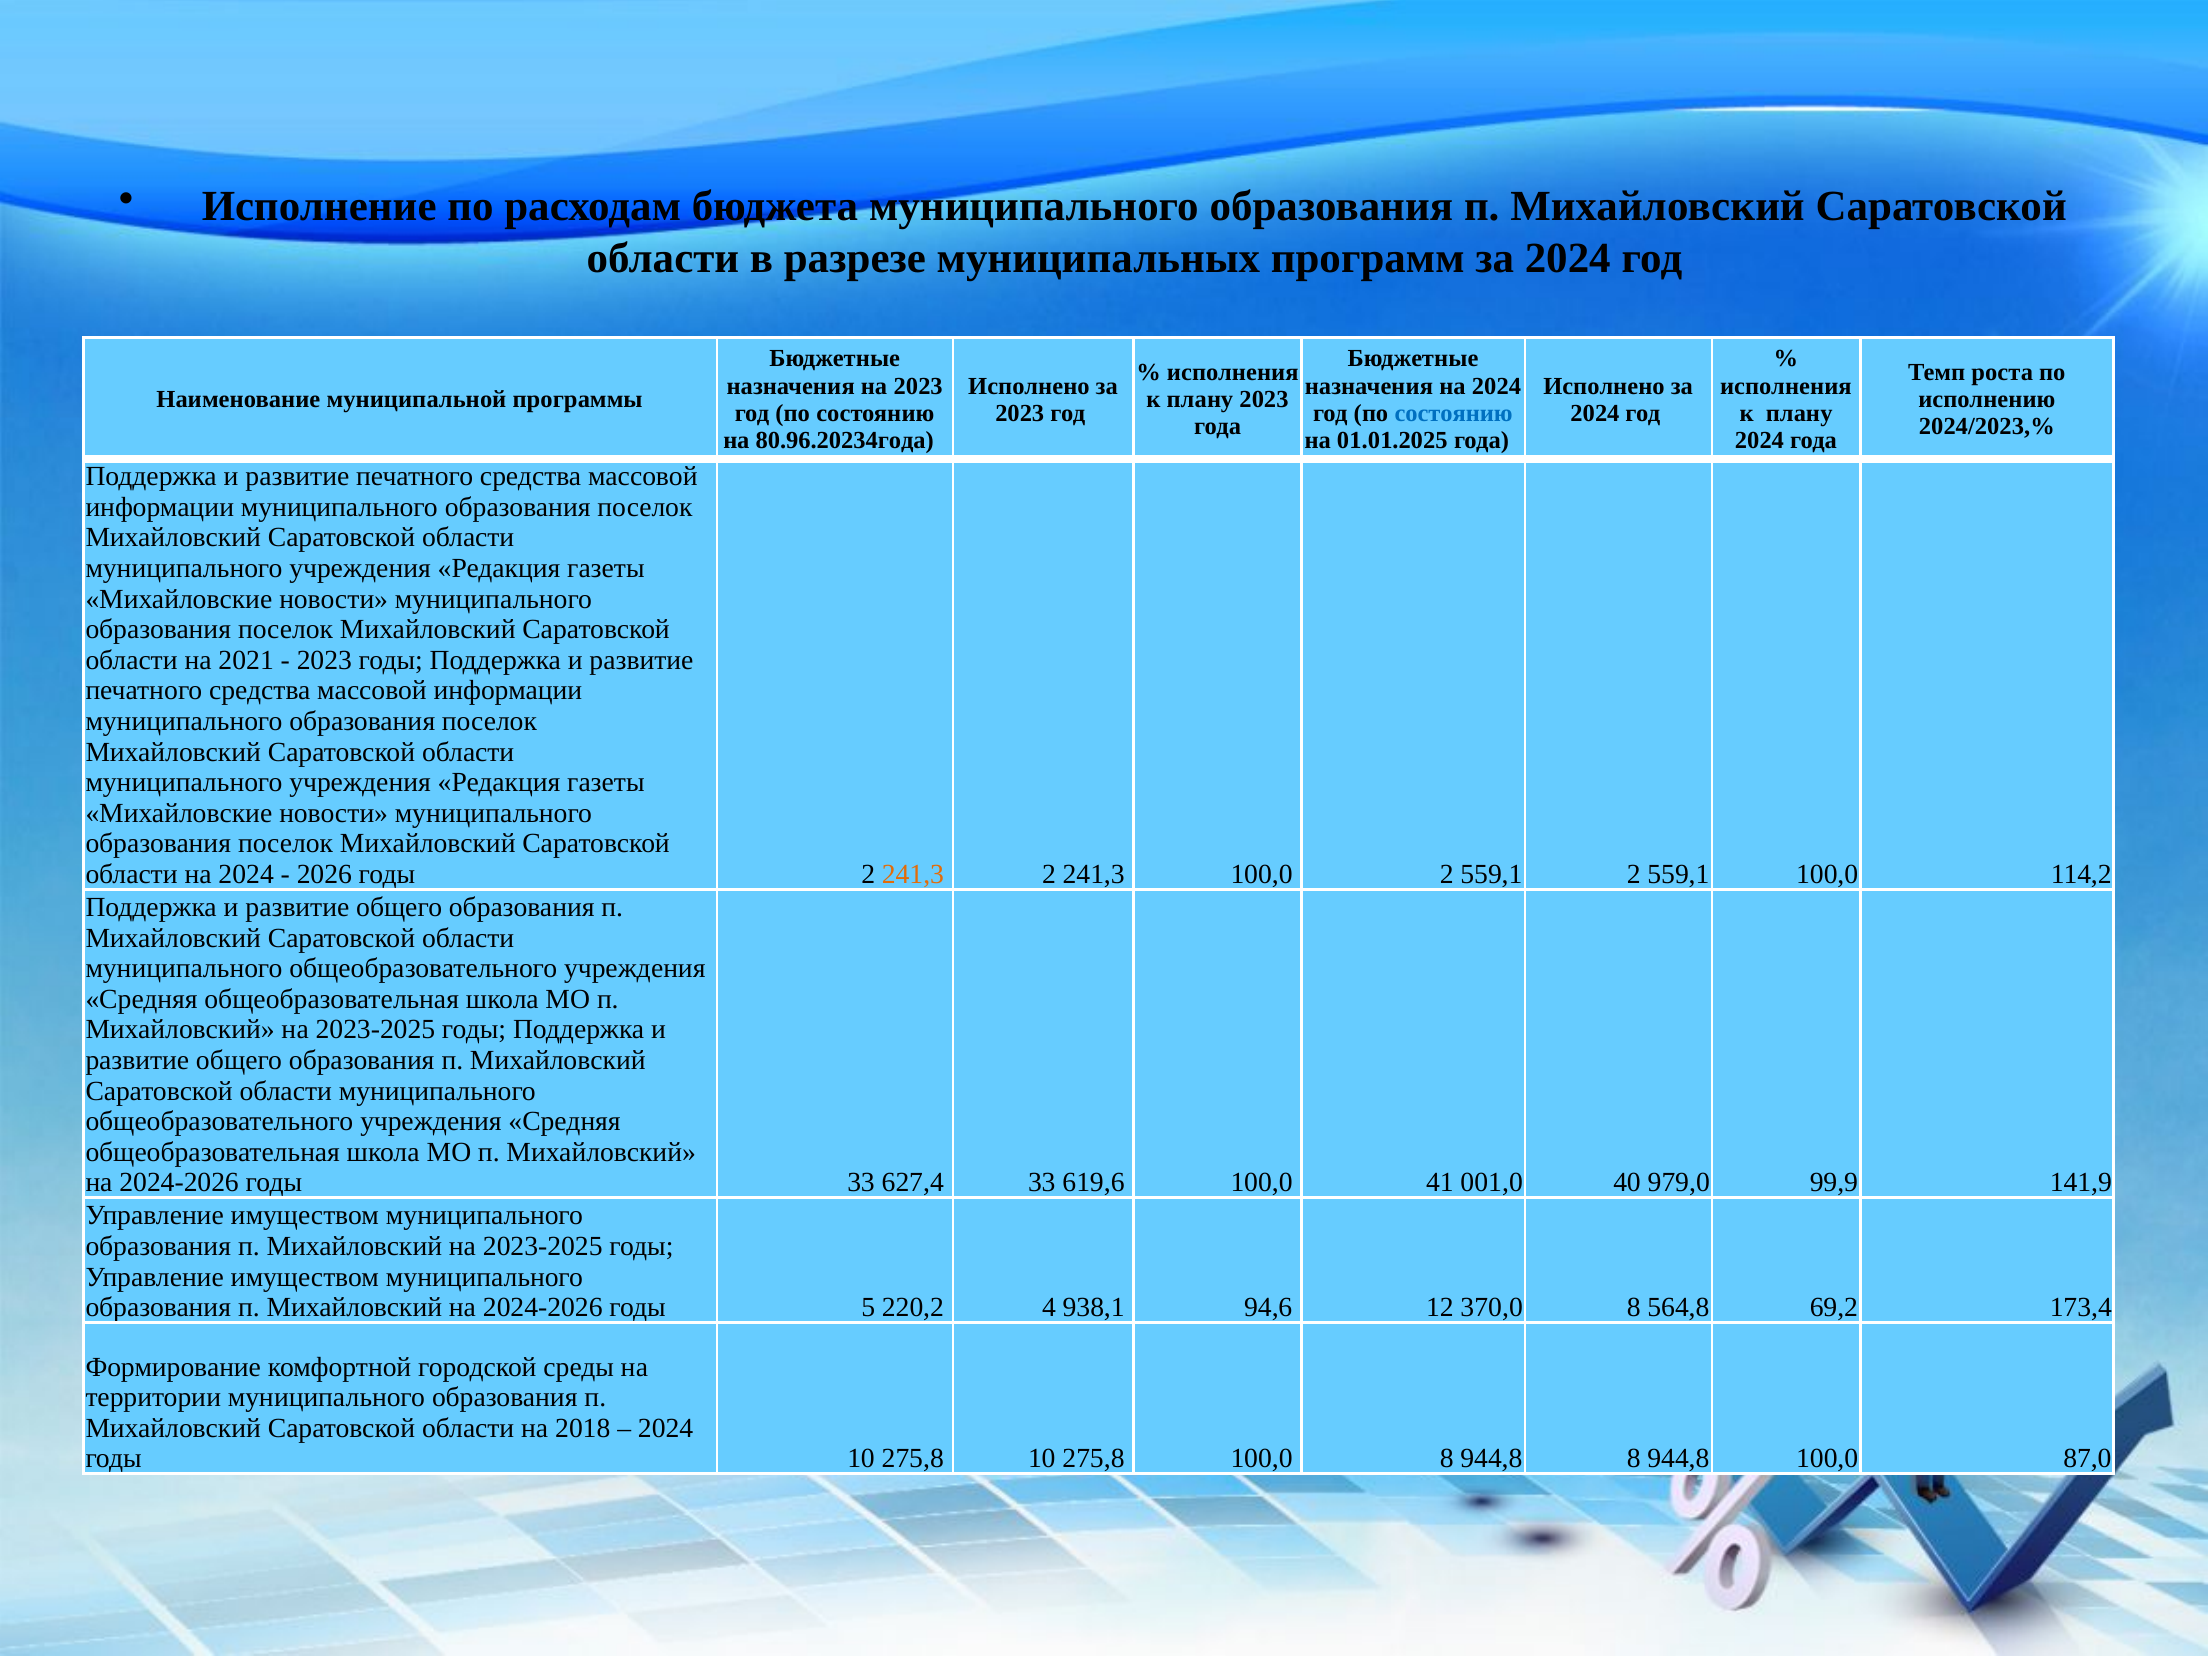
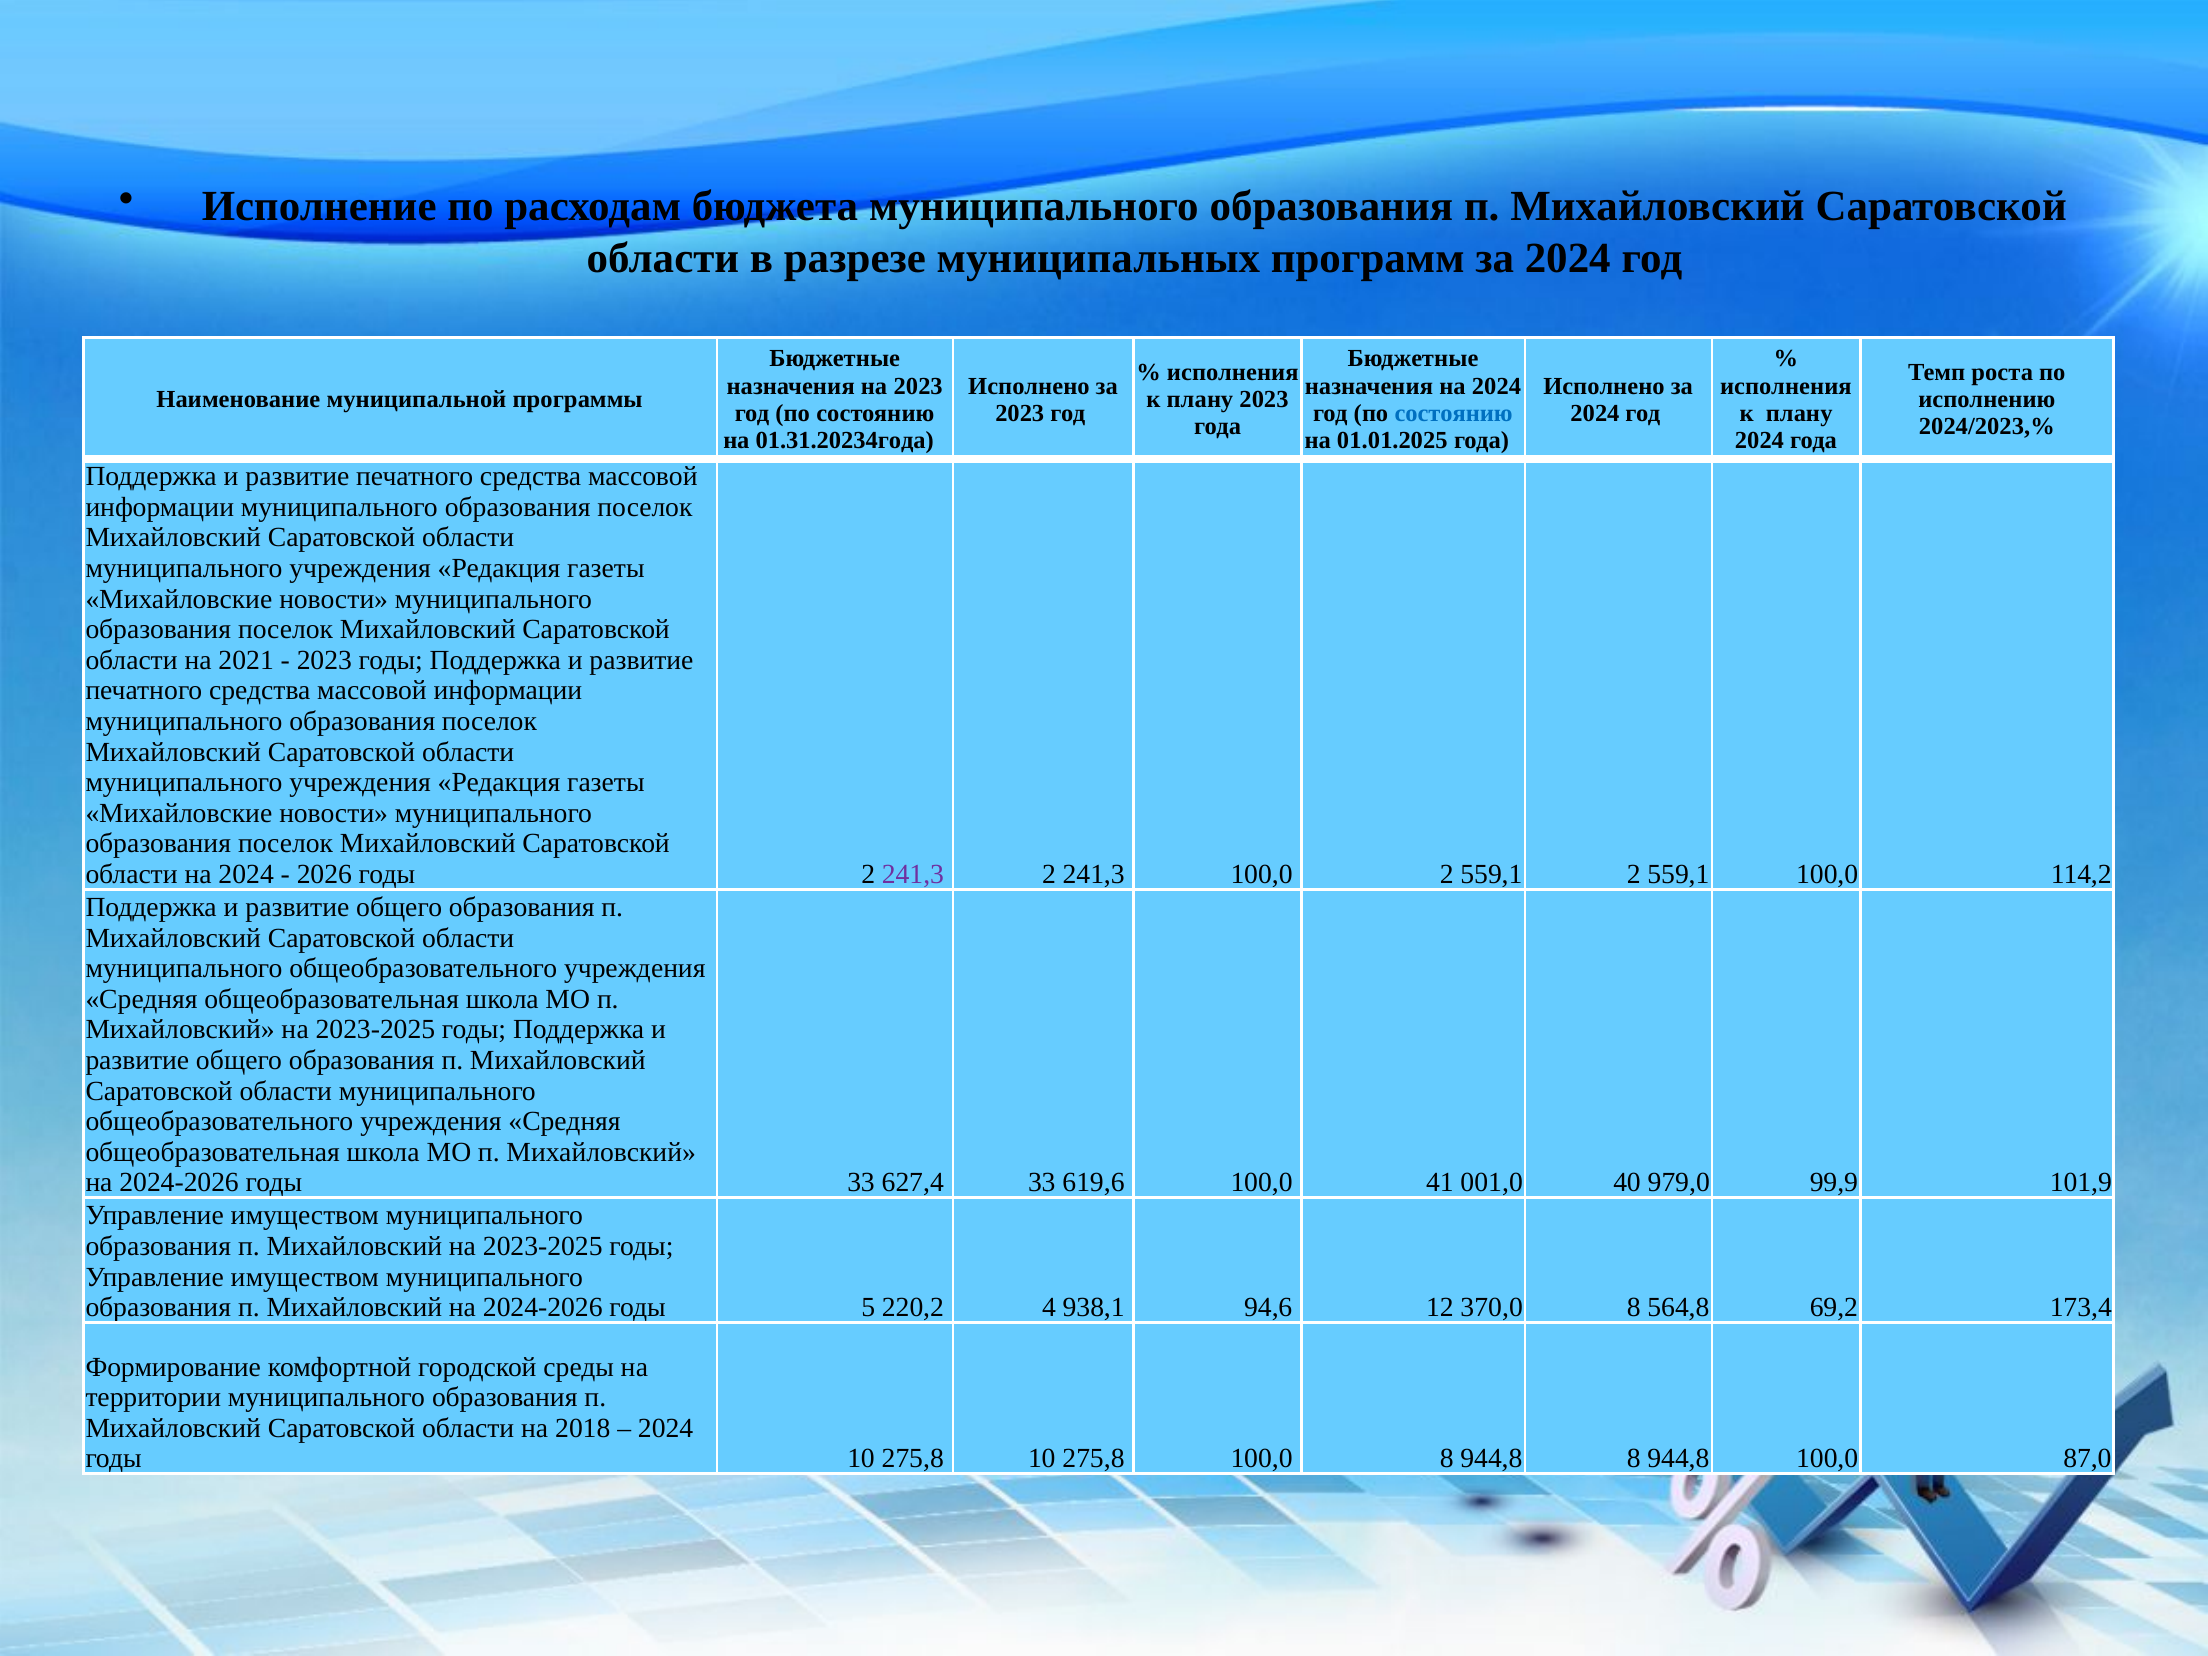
80.96.20234года: 80.96.20234года -> 01.31.20234года
241,3 at (913, 874) colour: orange -> purple
141,9: 141,9 -> 101,9
